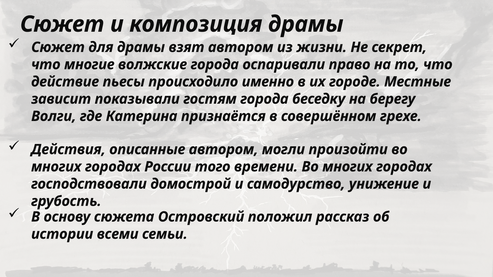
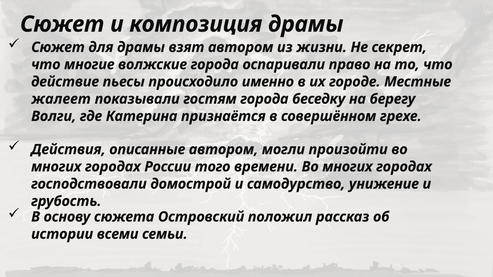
зависит: зависит -> жалеет
